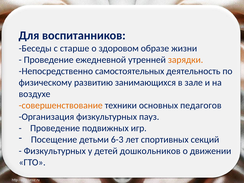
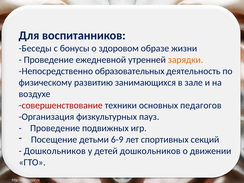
старше: старше -> бонусы
самостоятельных: самостоятельных -> образовательных
совершенствование colour: orange -> red
6-3: 6-3 -> 6-9
Физкультурных at (55, 151): Физкультурных -> Дошкольников
